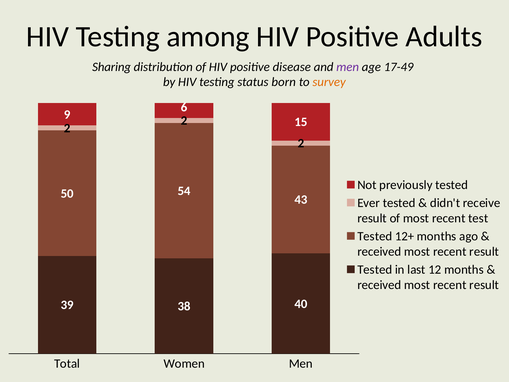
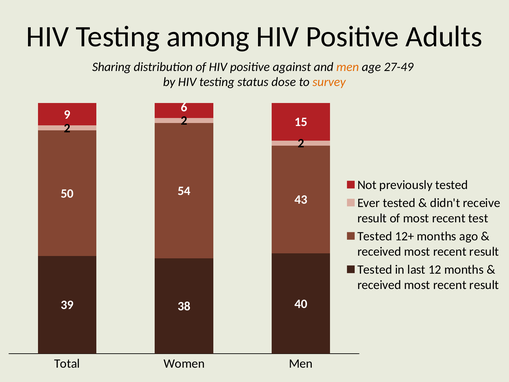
disease: disease -> against
men at (348, 67) colour: purple -> orange
17-49: 17-49 -> 27-49
born: born -> dose
